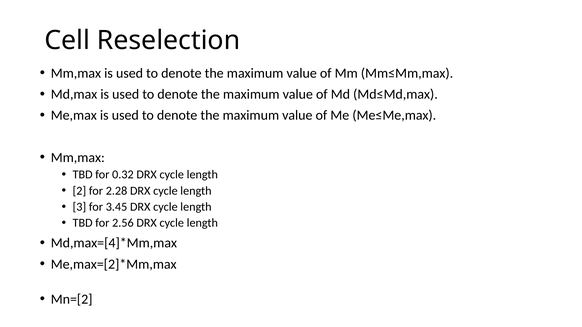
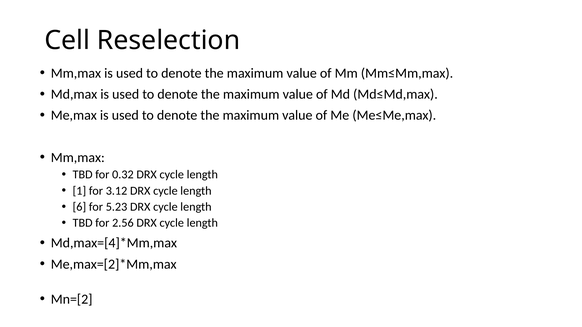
2: 2 -> 1
2.28: 2.28 -> 3.12
3: 3 -> 6
3.45: 3.45 -> 5.23
